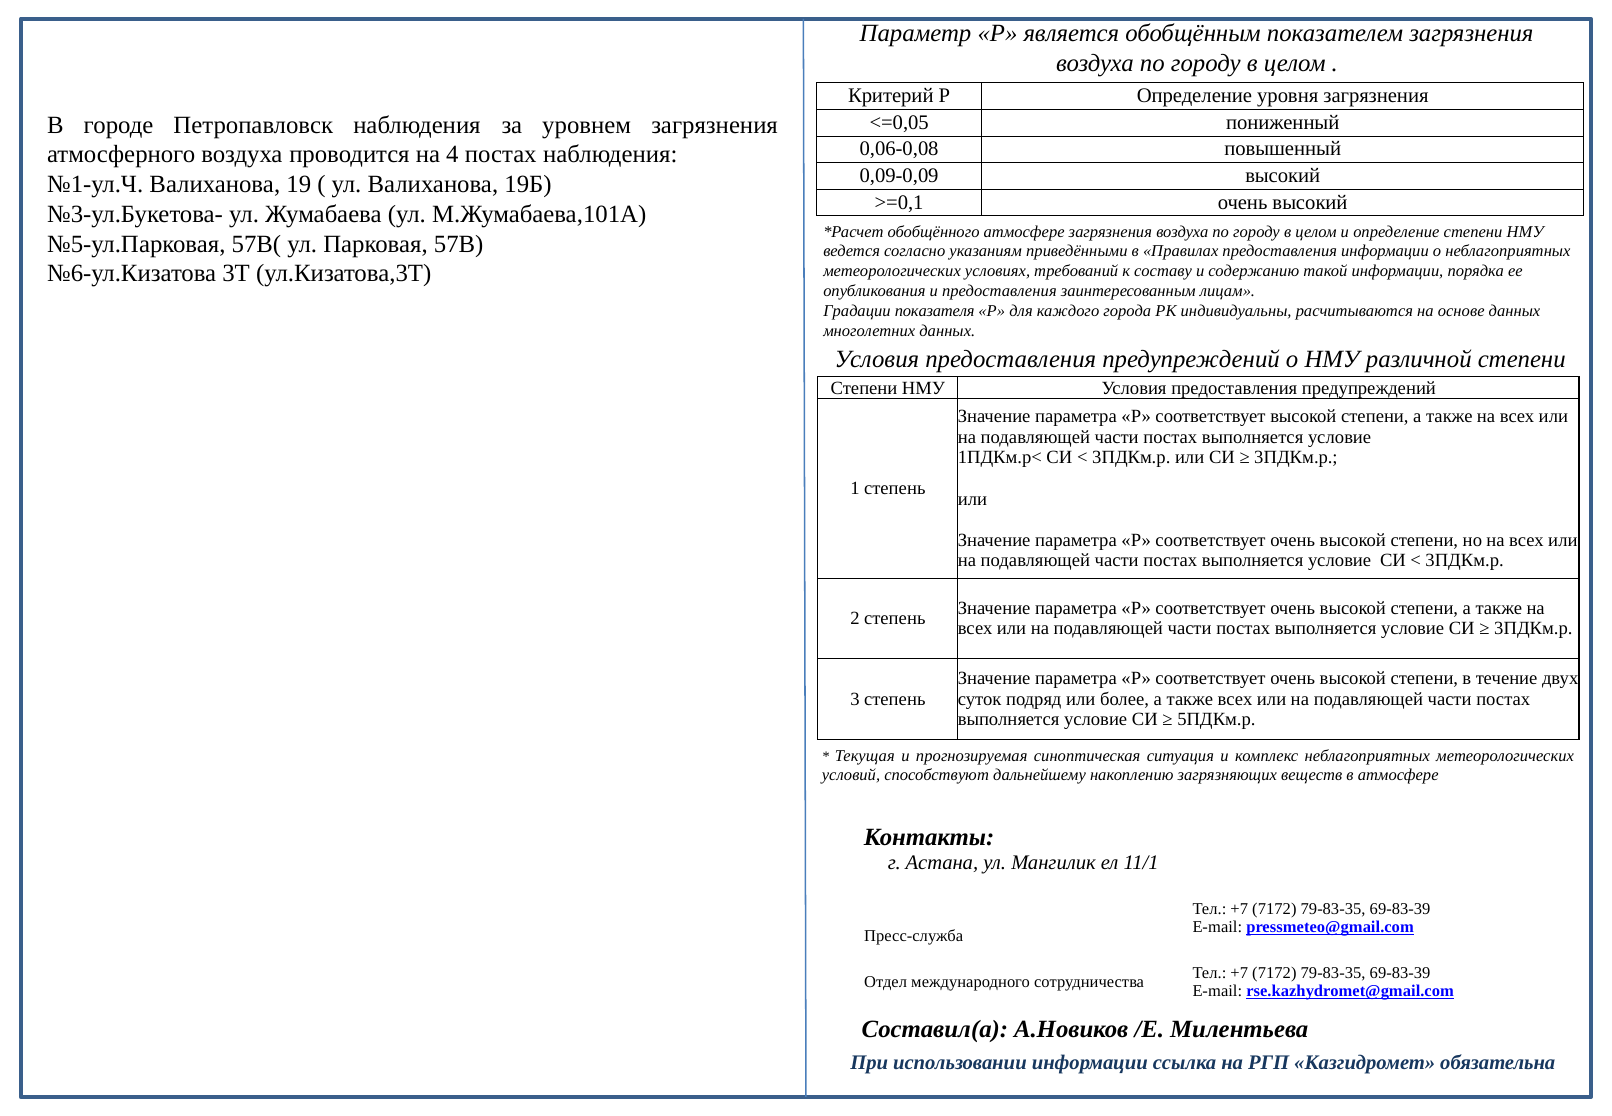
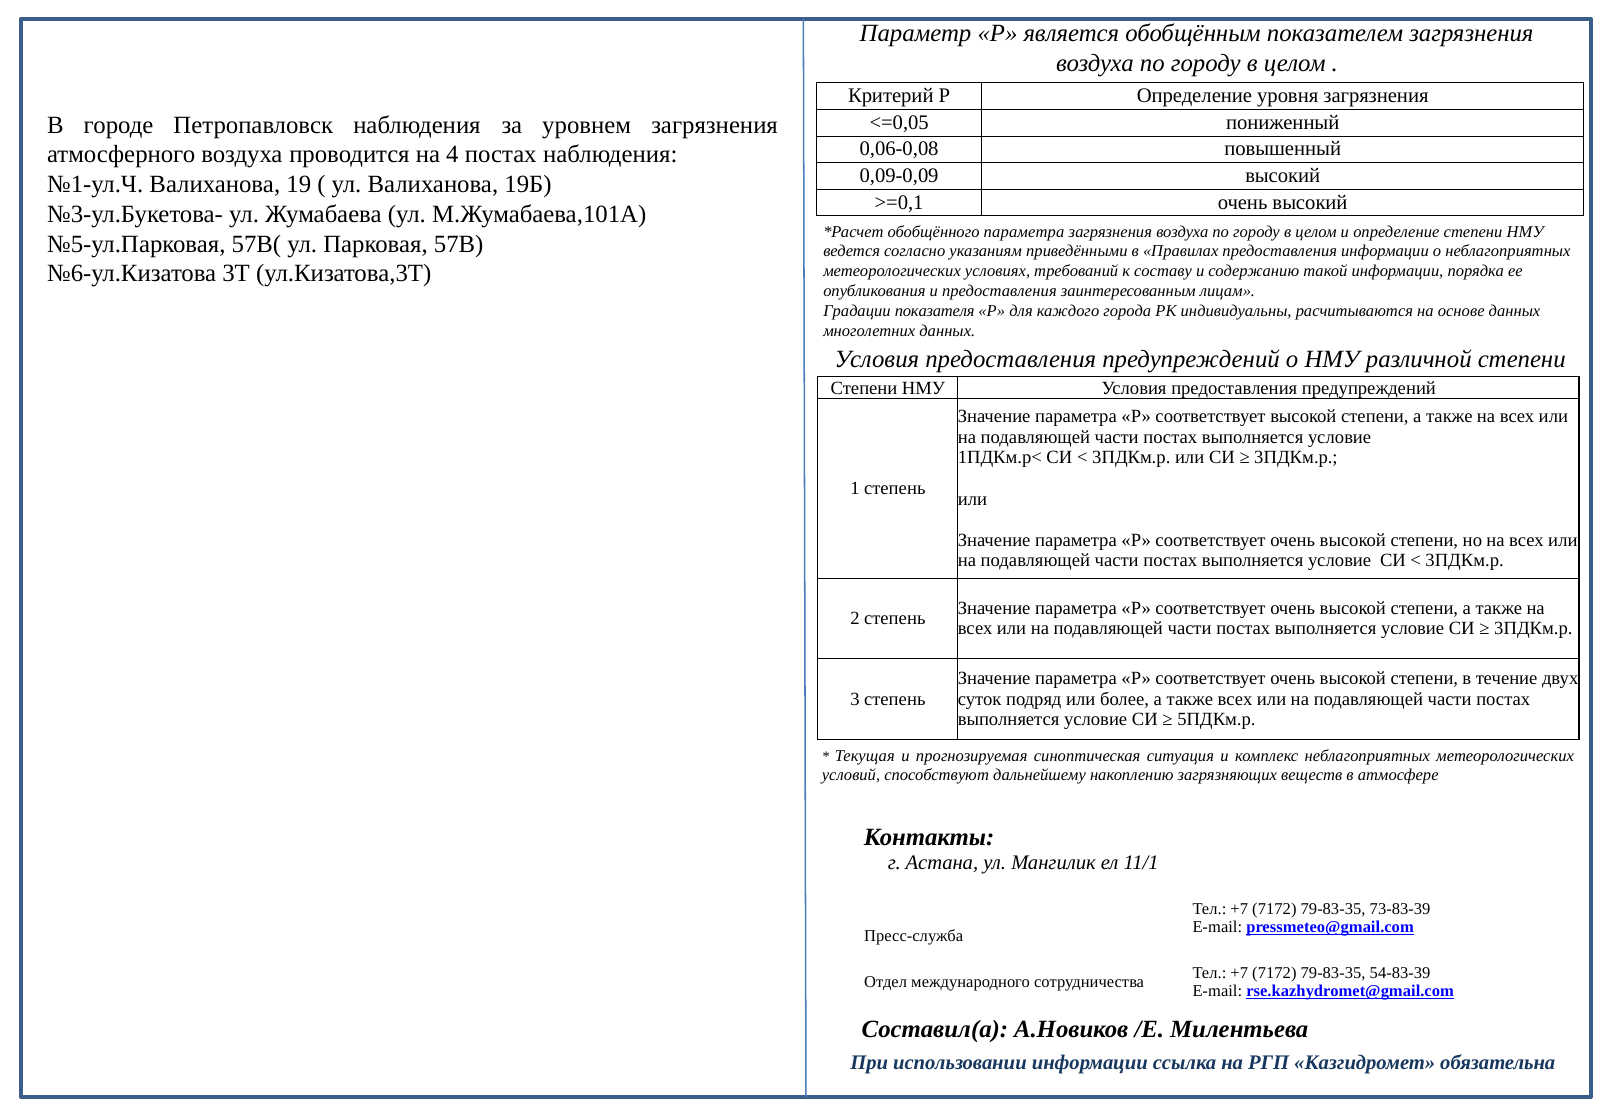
обобщённого атмосфере: атмосфере -> параметра
69-83-39 at (1400, 909): 69-83-39 -> 73-83-39
69-83-39 at (1400, 973): 69-83-39 -> 54-83-39
